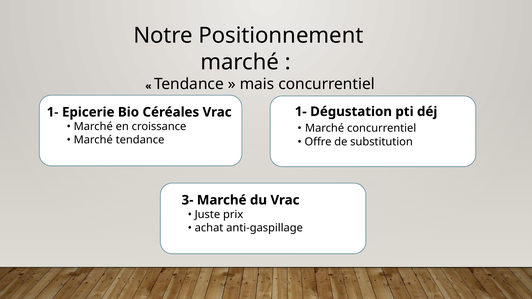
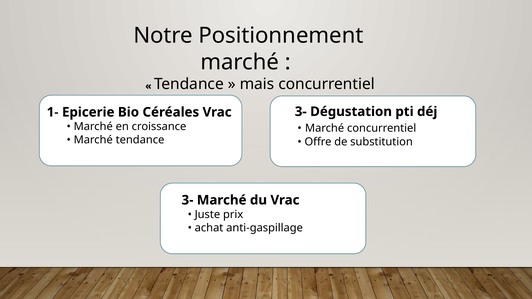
1- at (301, 112): 1- -> 3-
